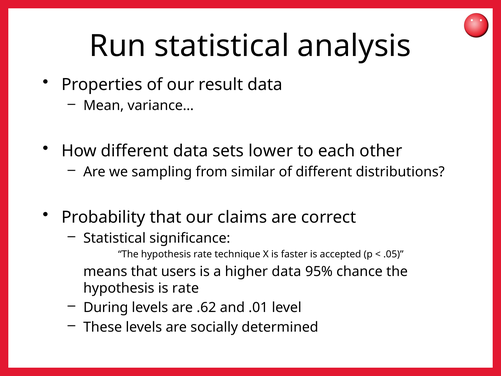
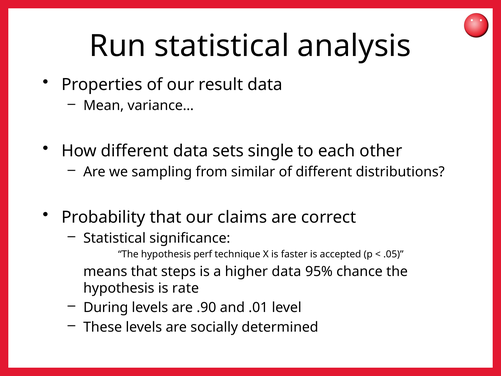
lower: lower -> single
hypothesis rate: rate -> perf
users: users -> steps
.62: .62 -> .90
